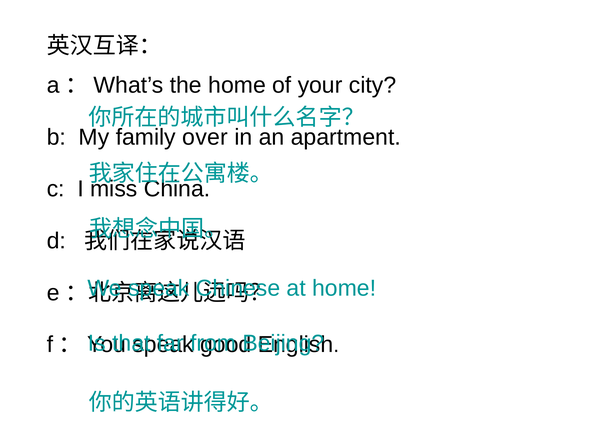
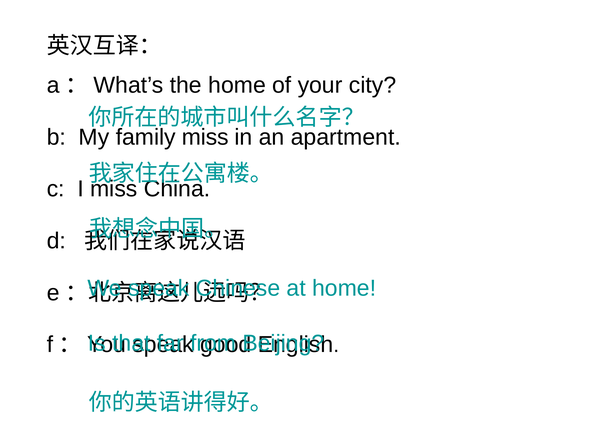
family over: over -> miss
